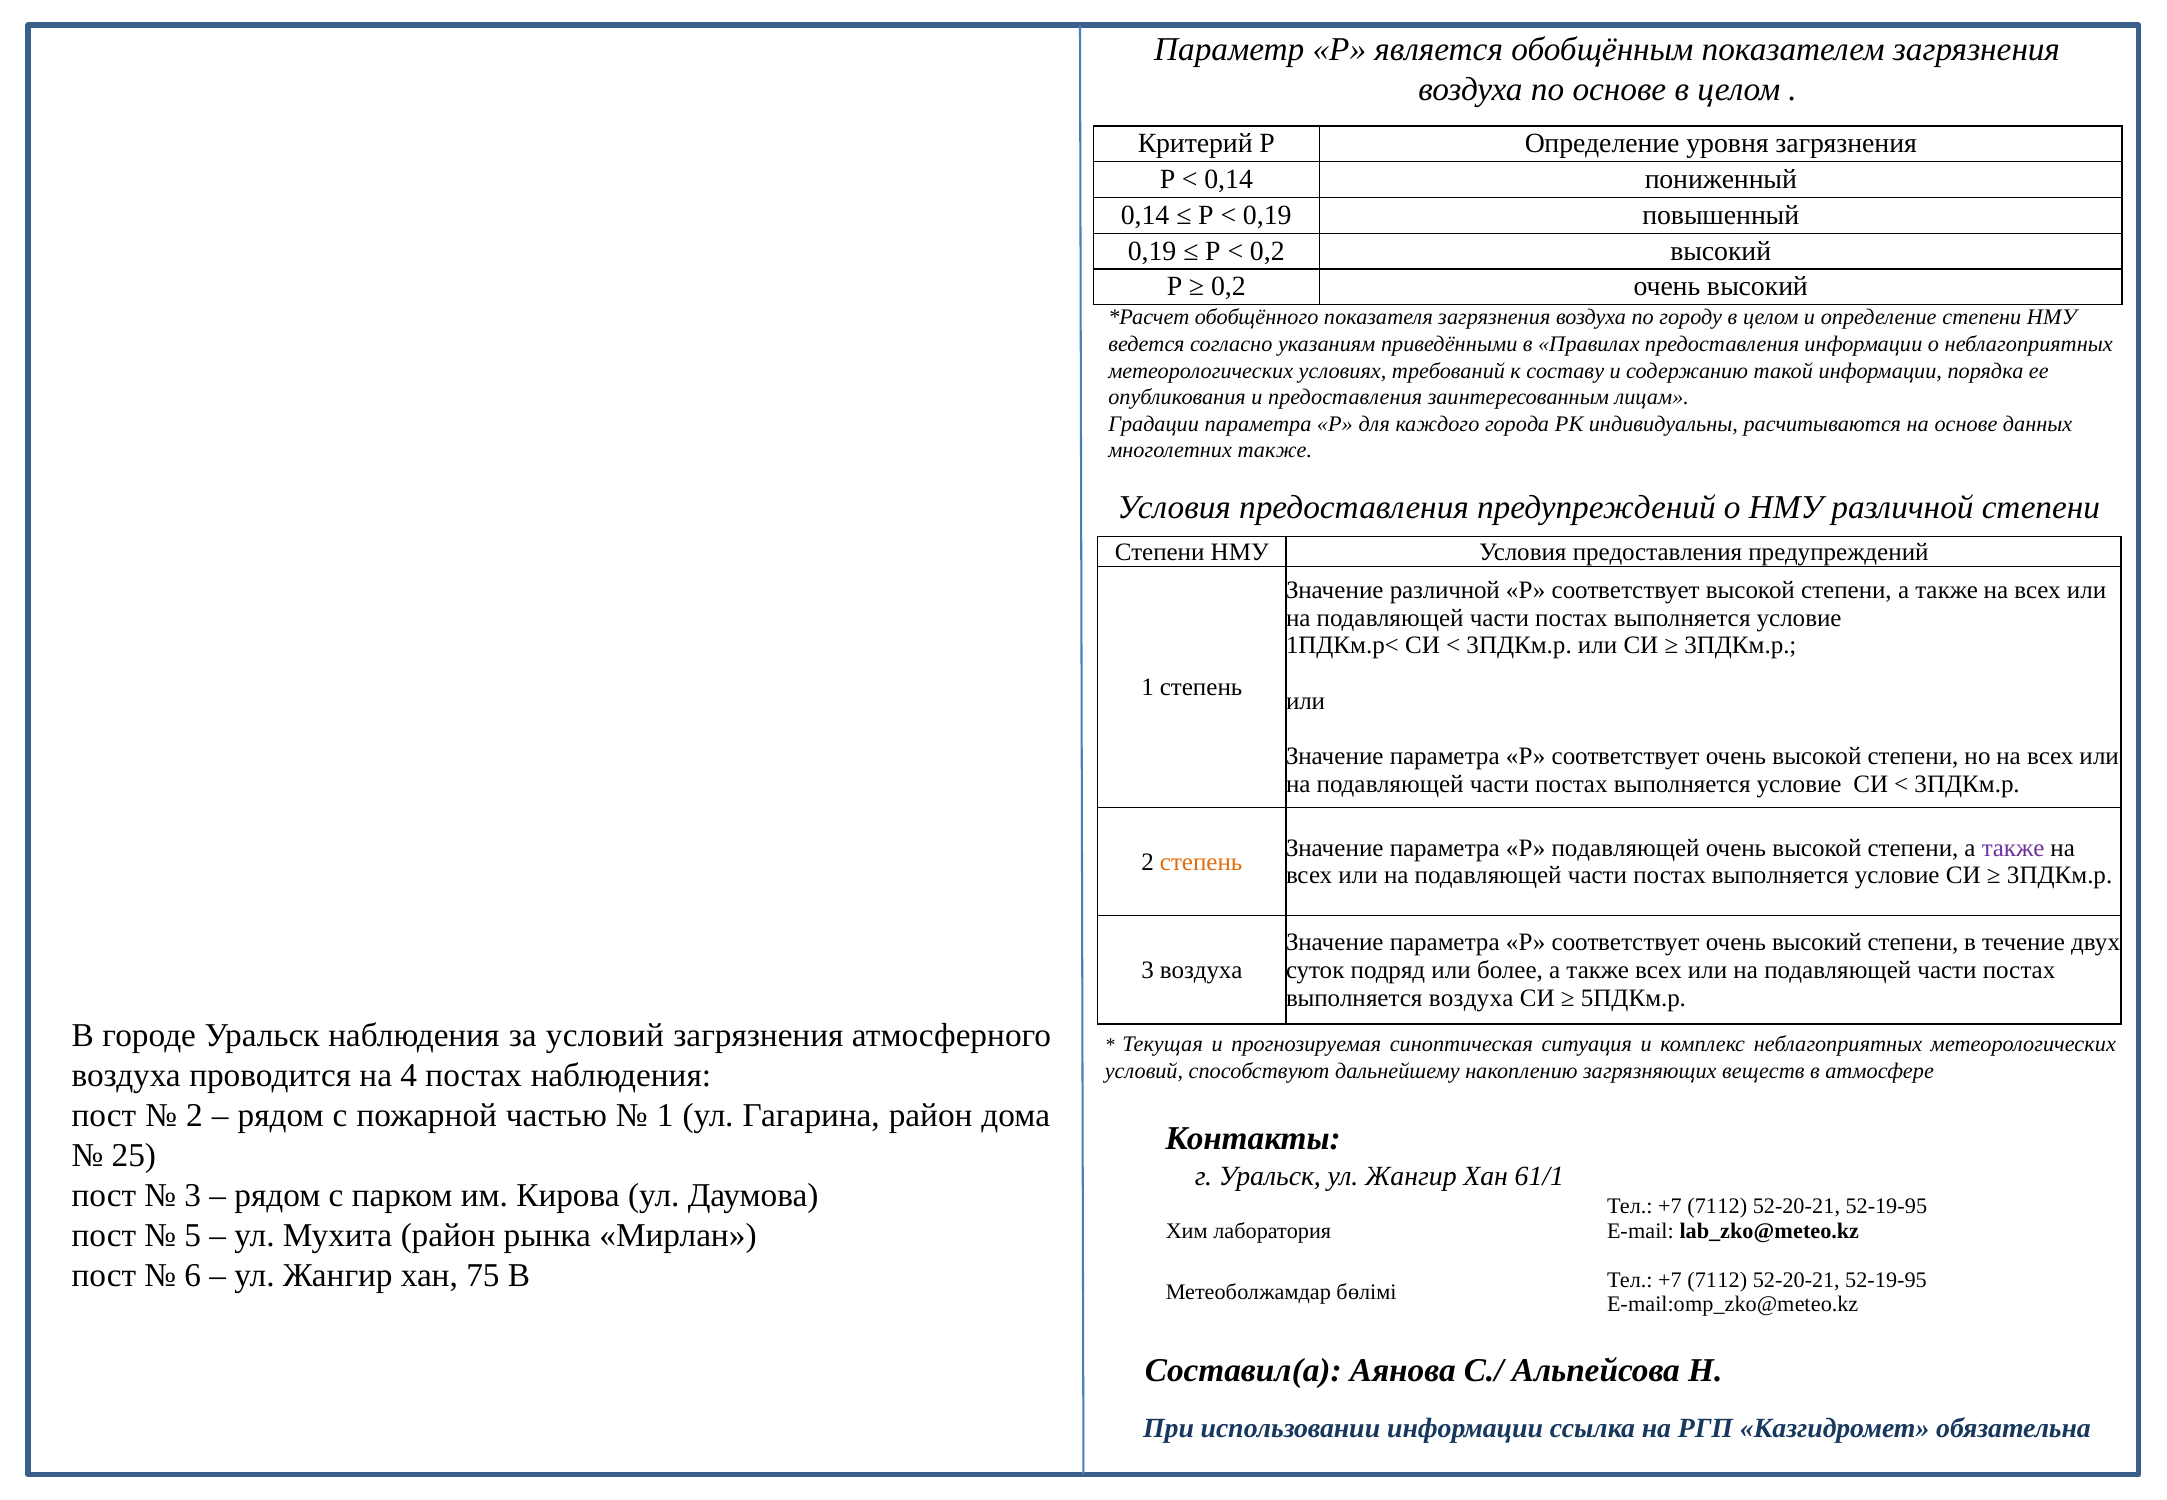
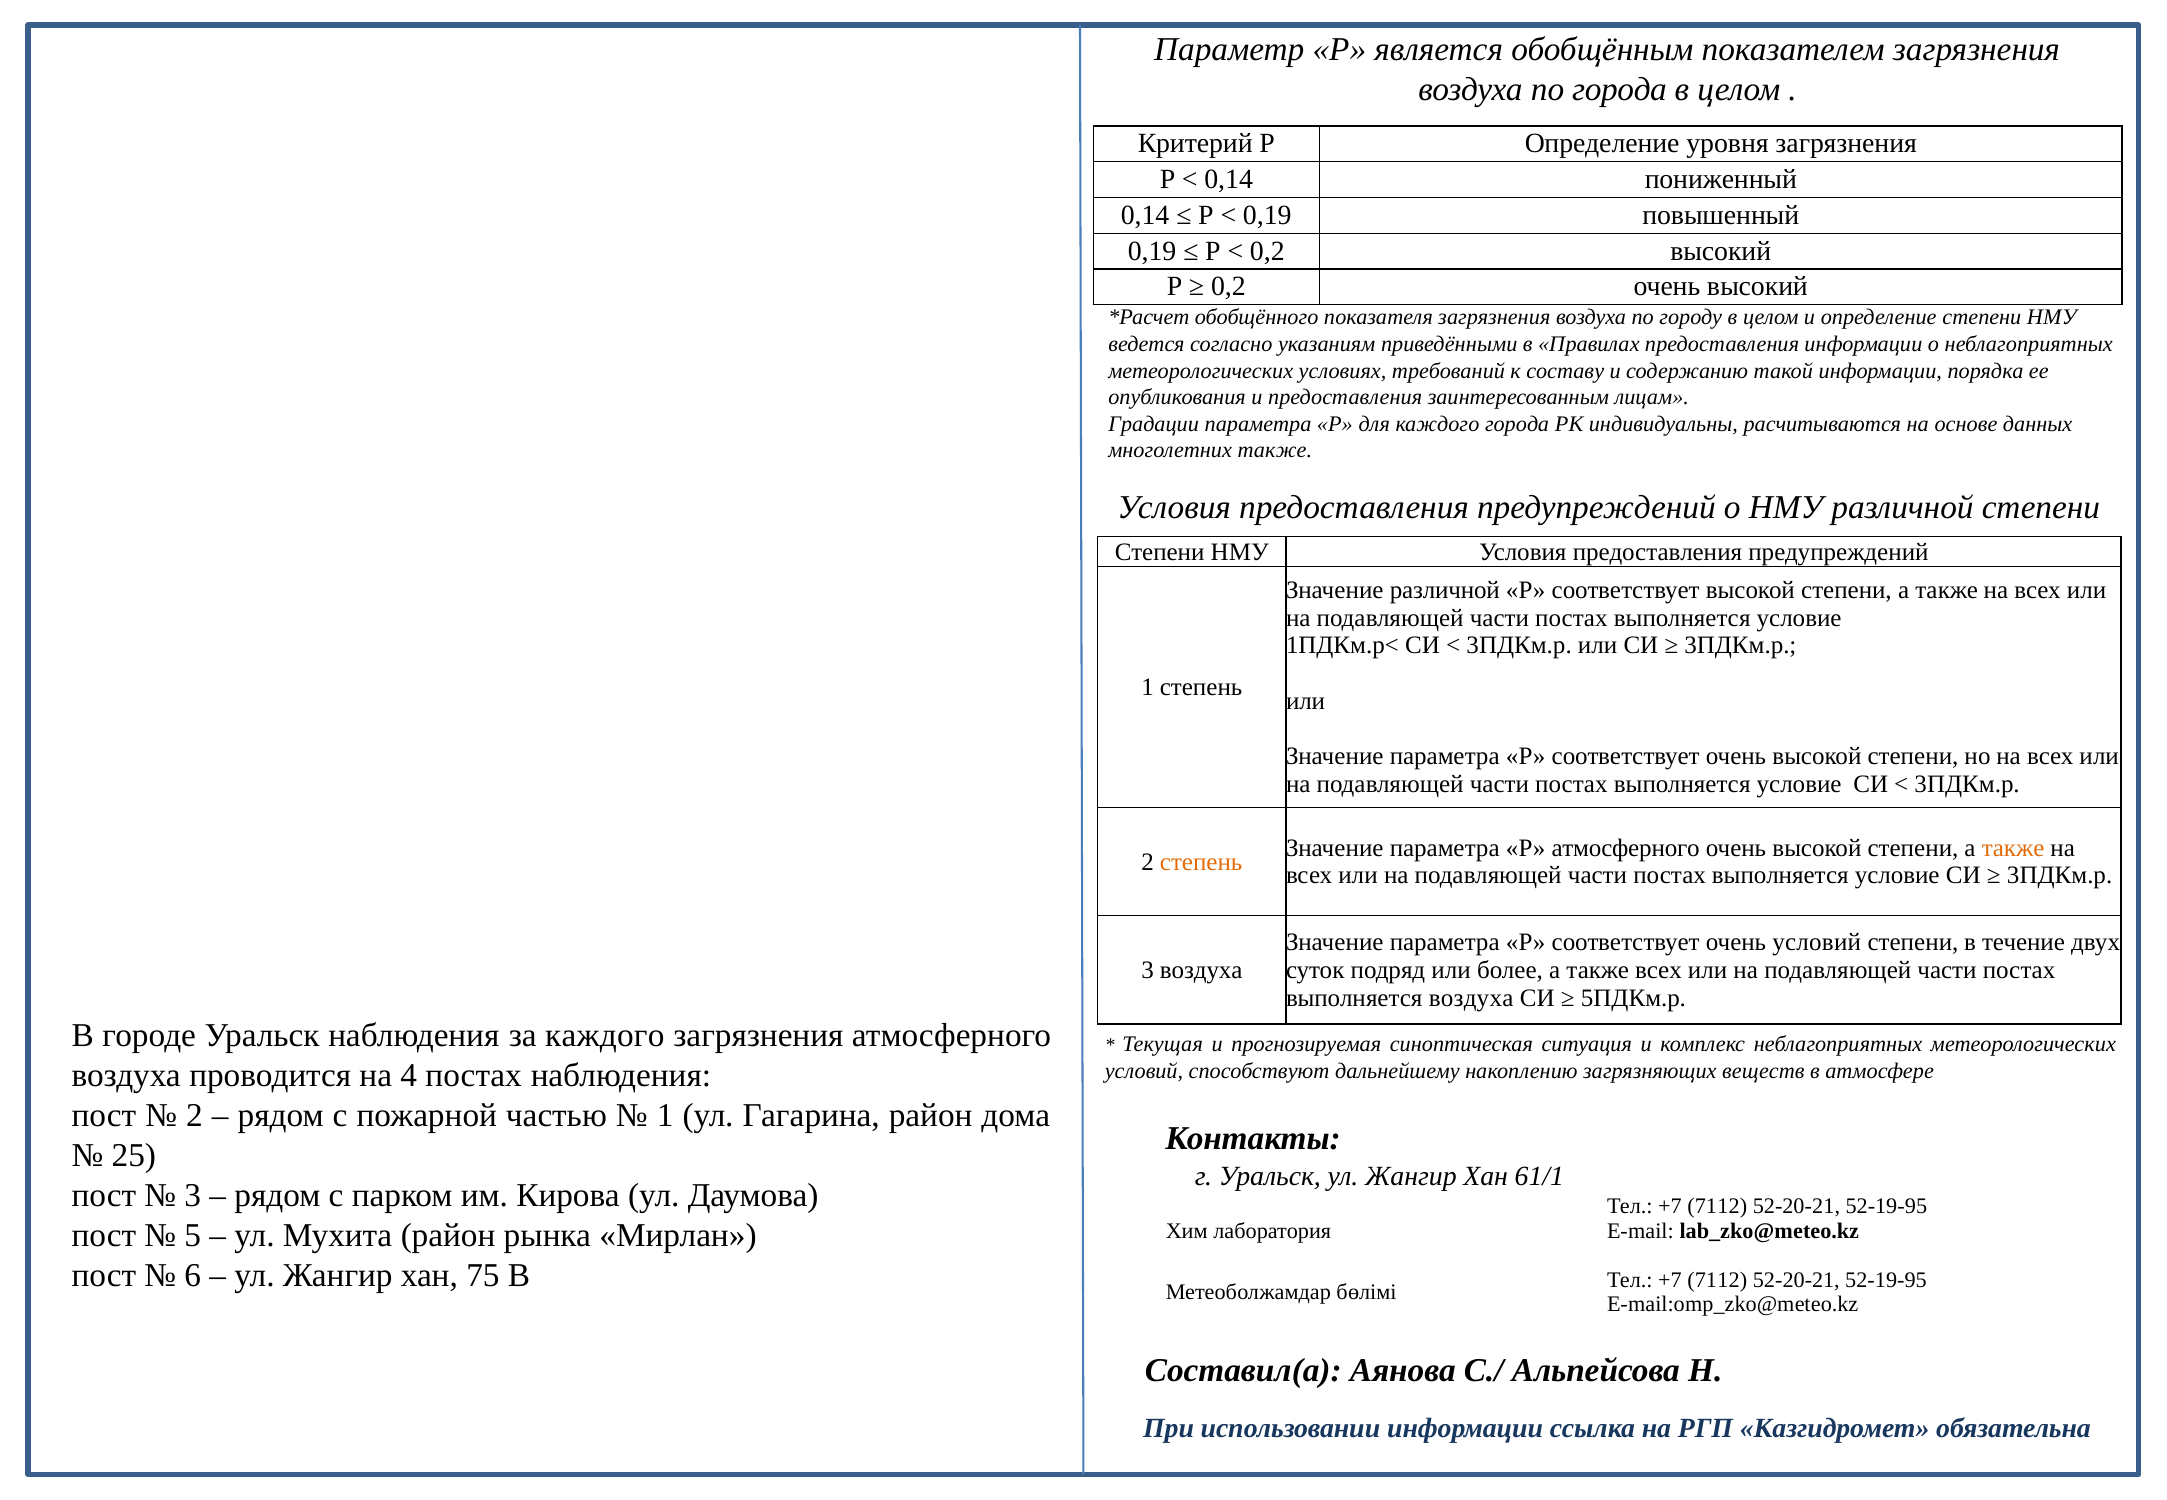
по основе: основе -> города
Р подавляющей: подавляющей -> атмосферного
также at (2013, 848) colour: purple -> orange
соответствует очень высокий: высокий -> условий
за условий: условий -> каждого
